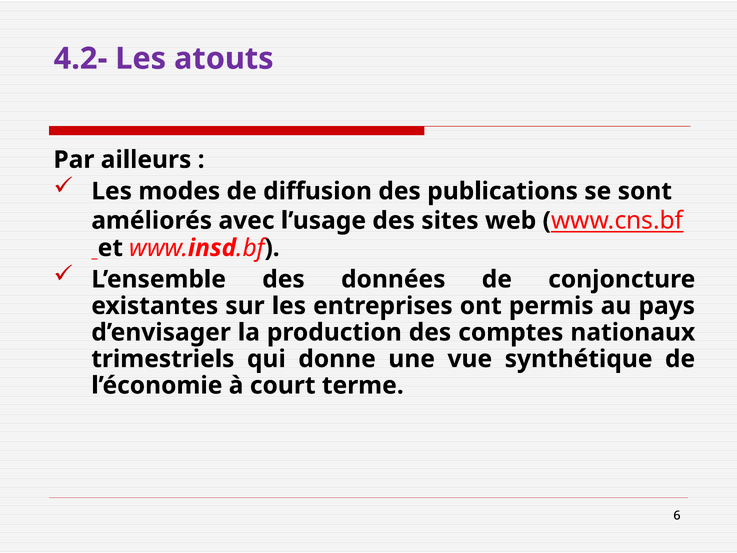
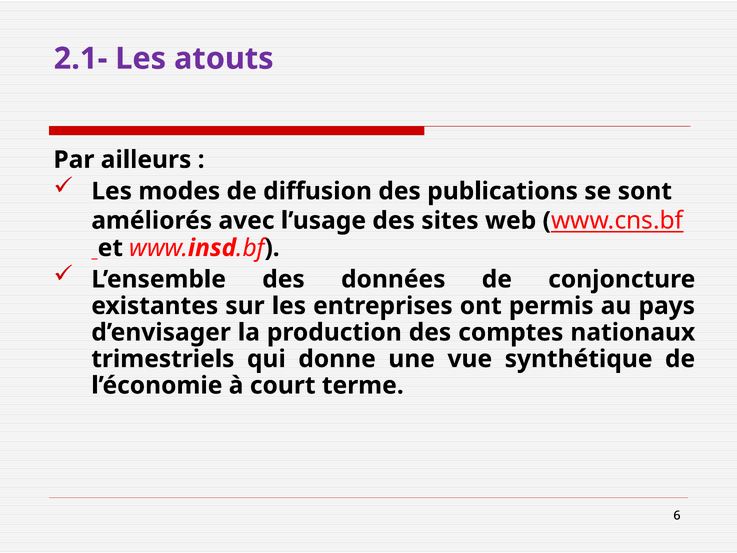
4.2-: 4.2- -> 2.1-
